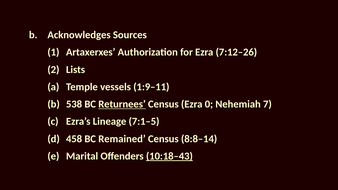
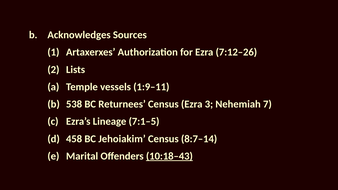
Returnees underline: present -> none
0: 0 -> 3
Remained: Remained -> Jehoiakim
8:8–14: 8:8–14 -> 8:7–14
